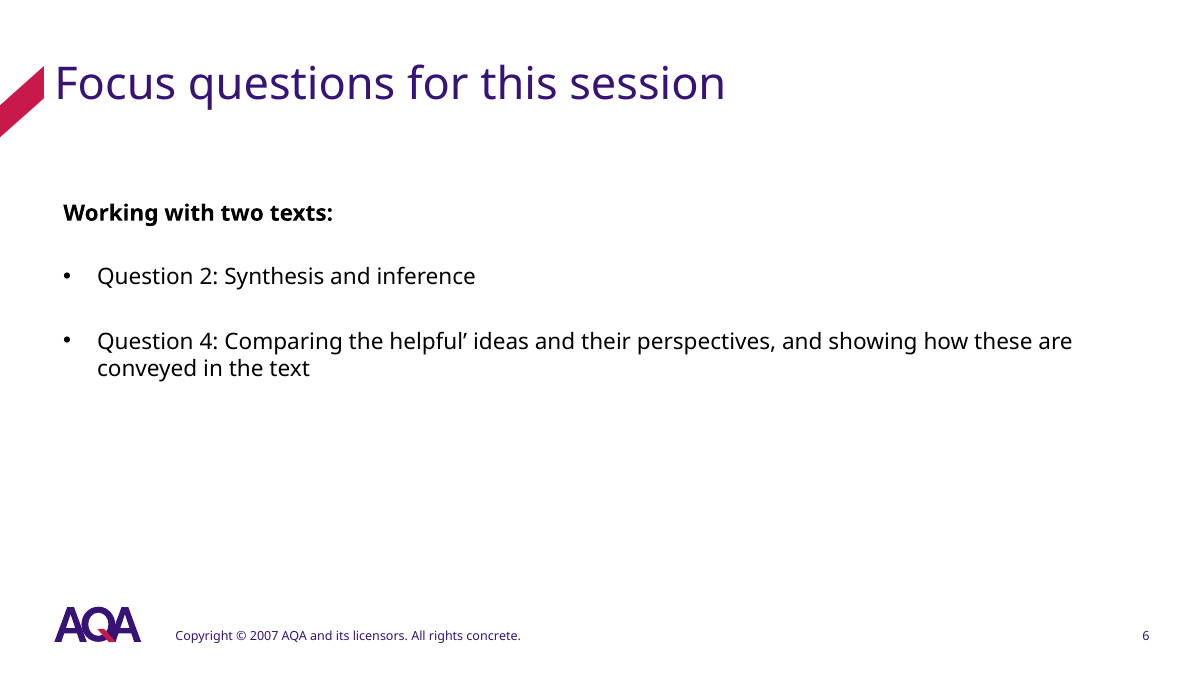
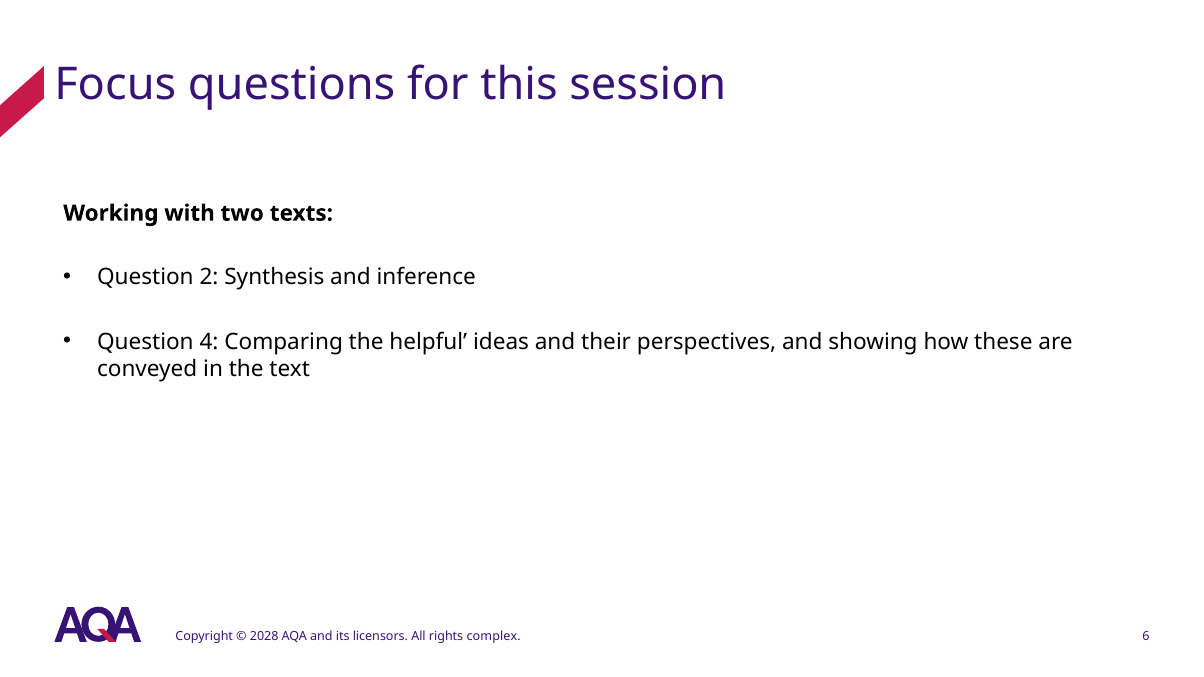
2007: 2007 -> 2028
concrete: concrete -> complex
